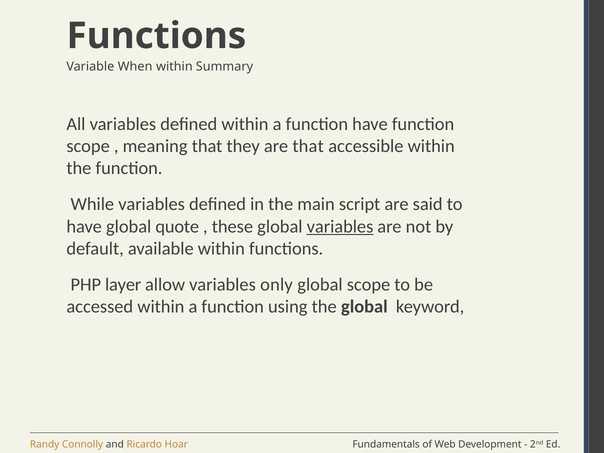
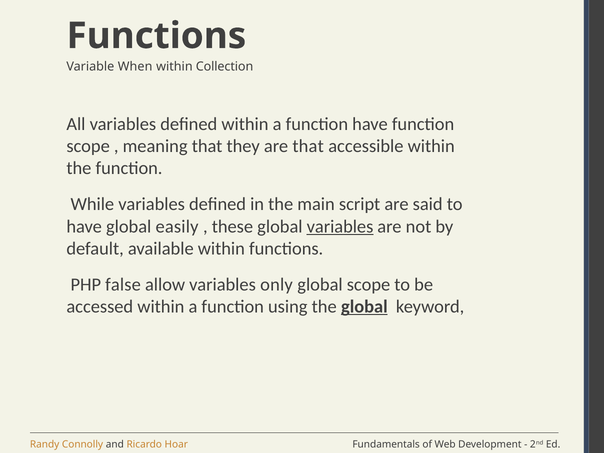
Summary: Summary -> Collection
quote: quote -> easily
layer: layer -> false
global at (364, 307) underline: none -> present
